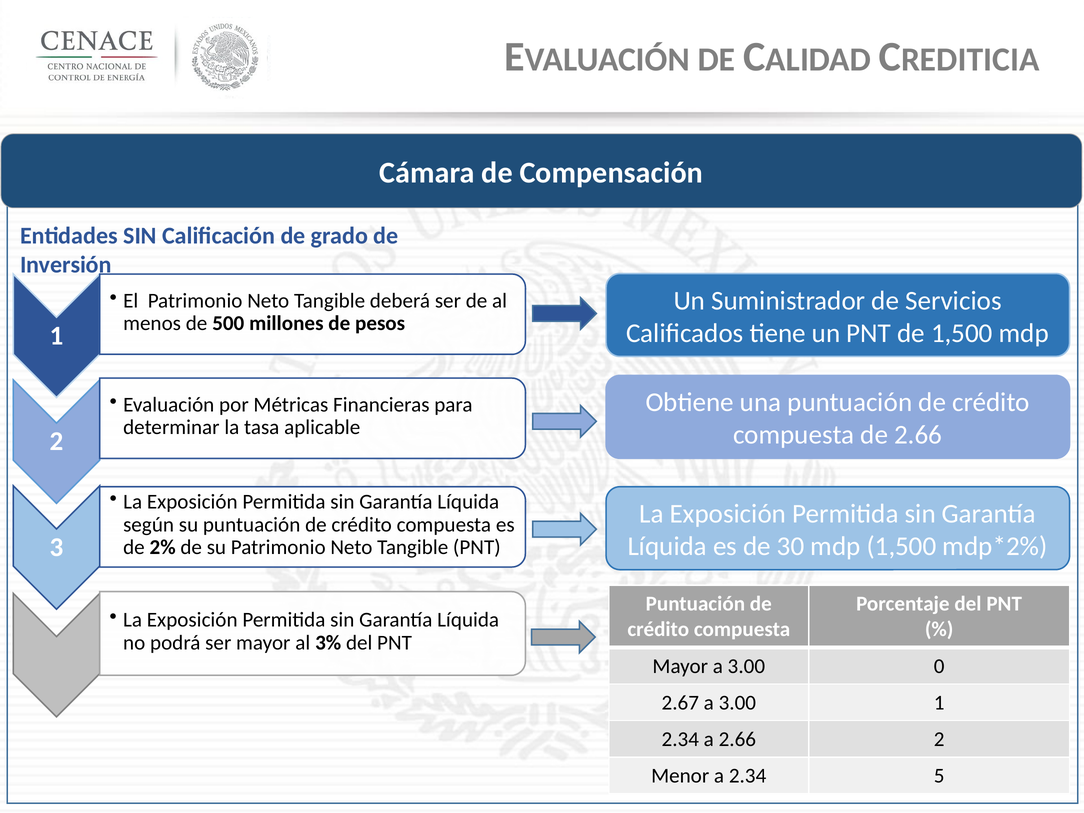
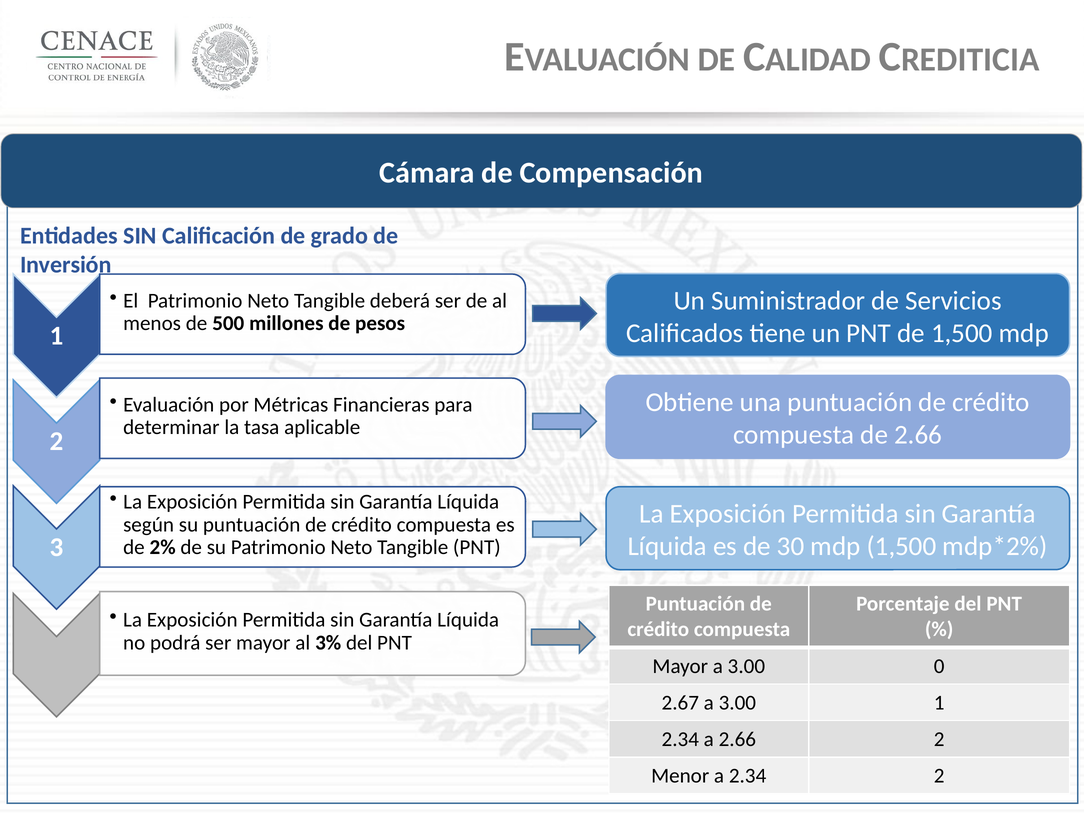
2.34 5: 5 -> 2
